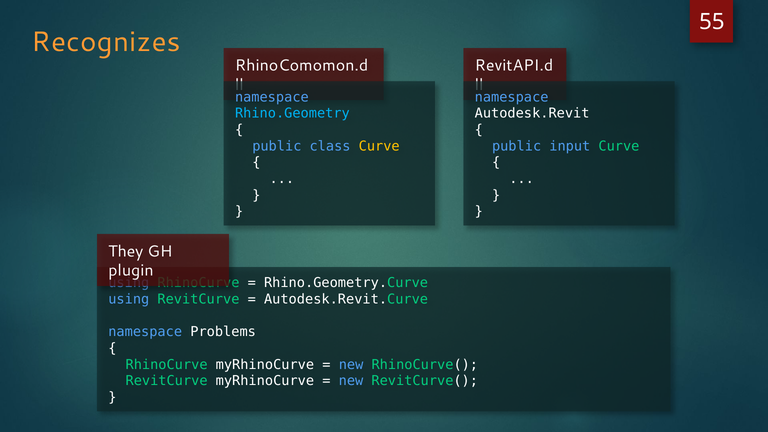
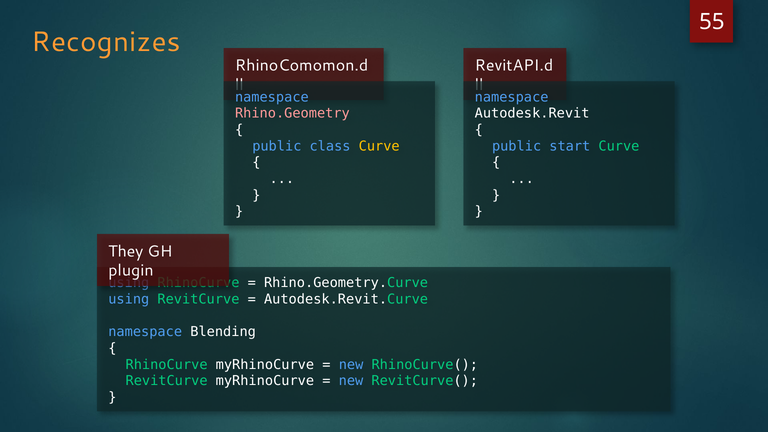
Rhino.Geometry colour: light blue -> pink
input: input -> start
Problems: Problems -> Blending
